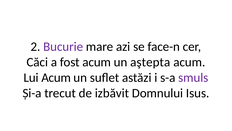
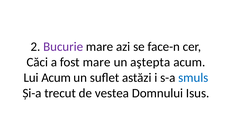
fost acum: acum -> mare
smuls colour: purple -> blue
izbăvit: izbăvit -> vestea
